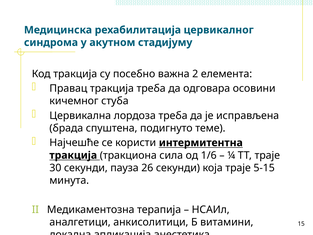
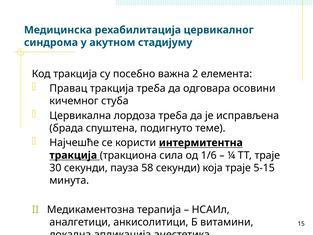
26: 26 -> 58
